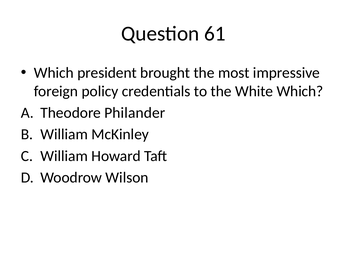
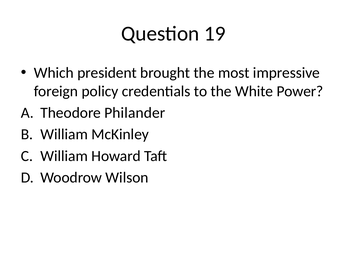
61: 61 -> 19
White Which: Which -> Power
